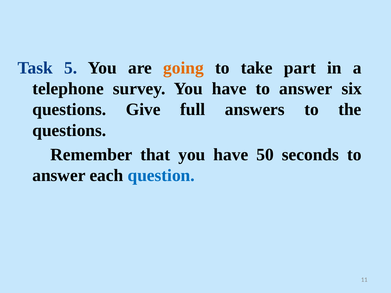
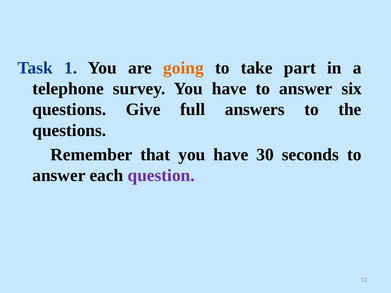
5: 5 -> 1
50: 50 -> 30
question colour: blue -> purple
